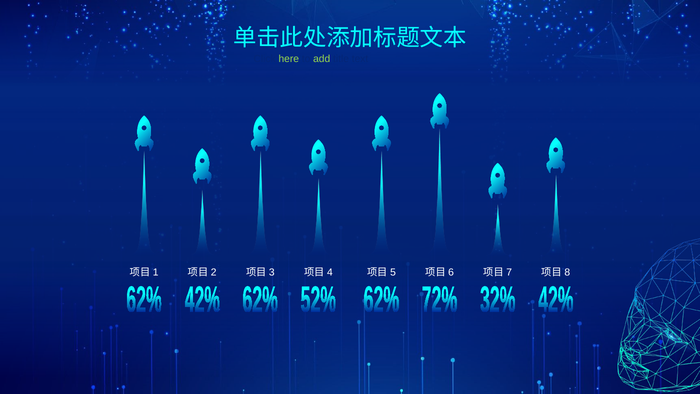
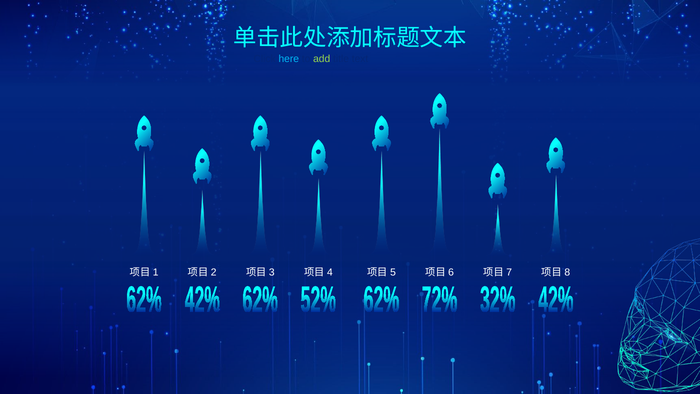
here colour: light green -> light blue
